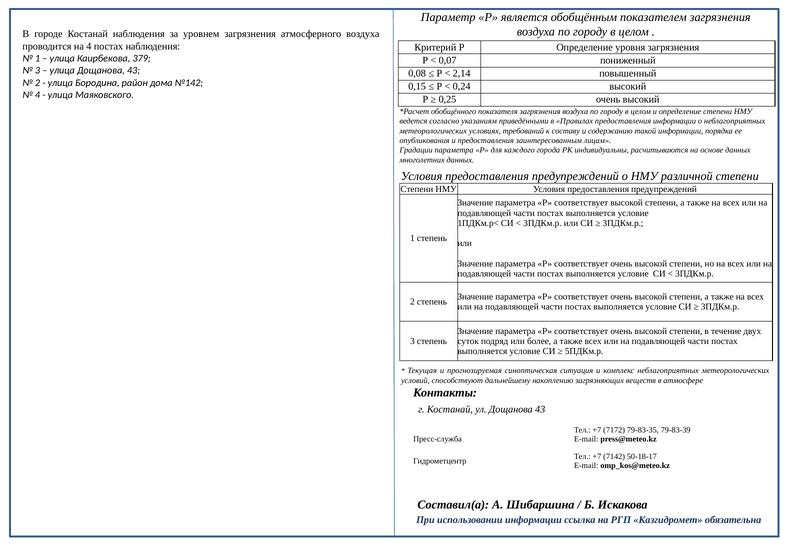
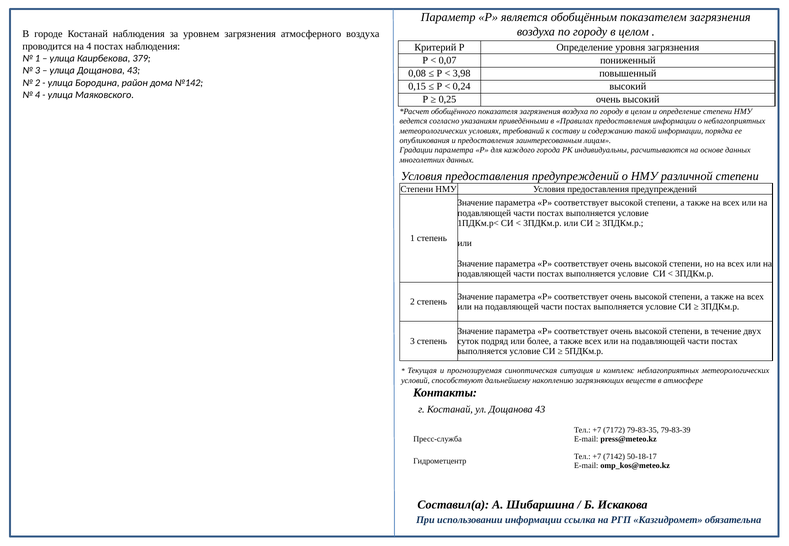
2,14: 2,14 -> 3,98
